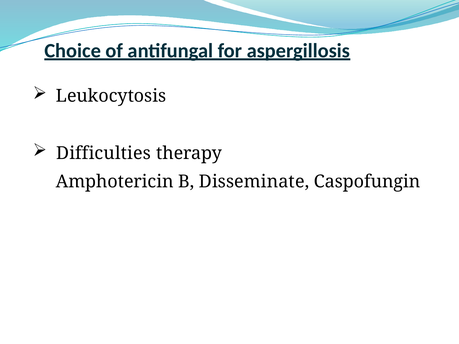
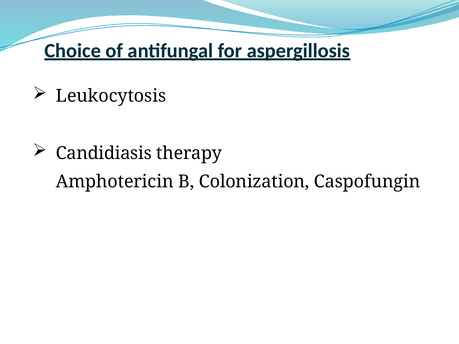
Difficulties: Difficulties -> Candidiasis
Disseminate: Disseminate -> Colonization
